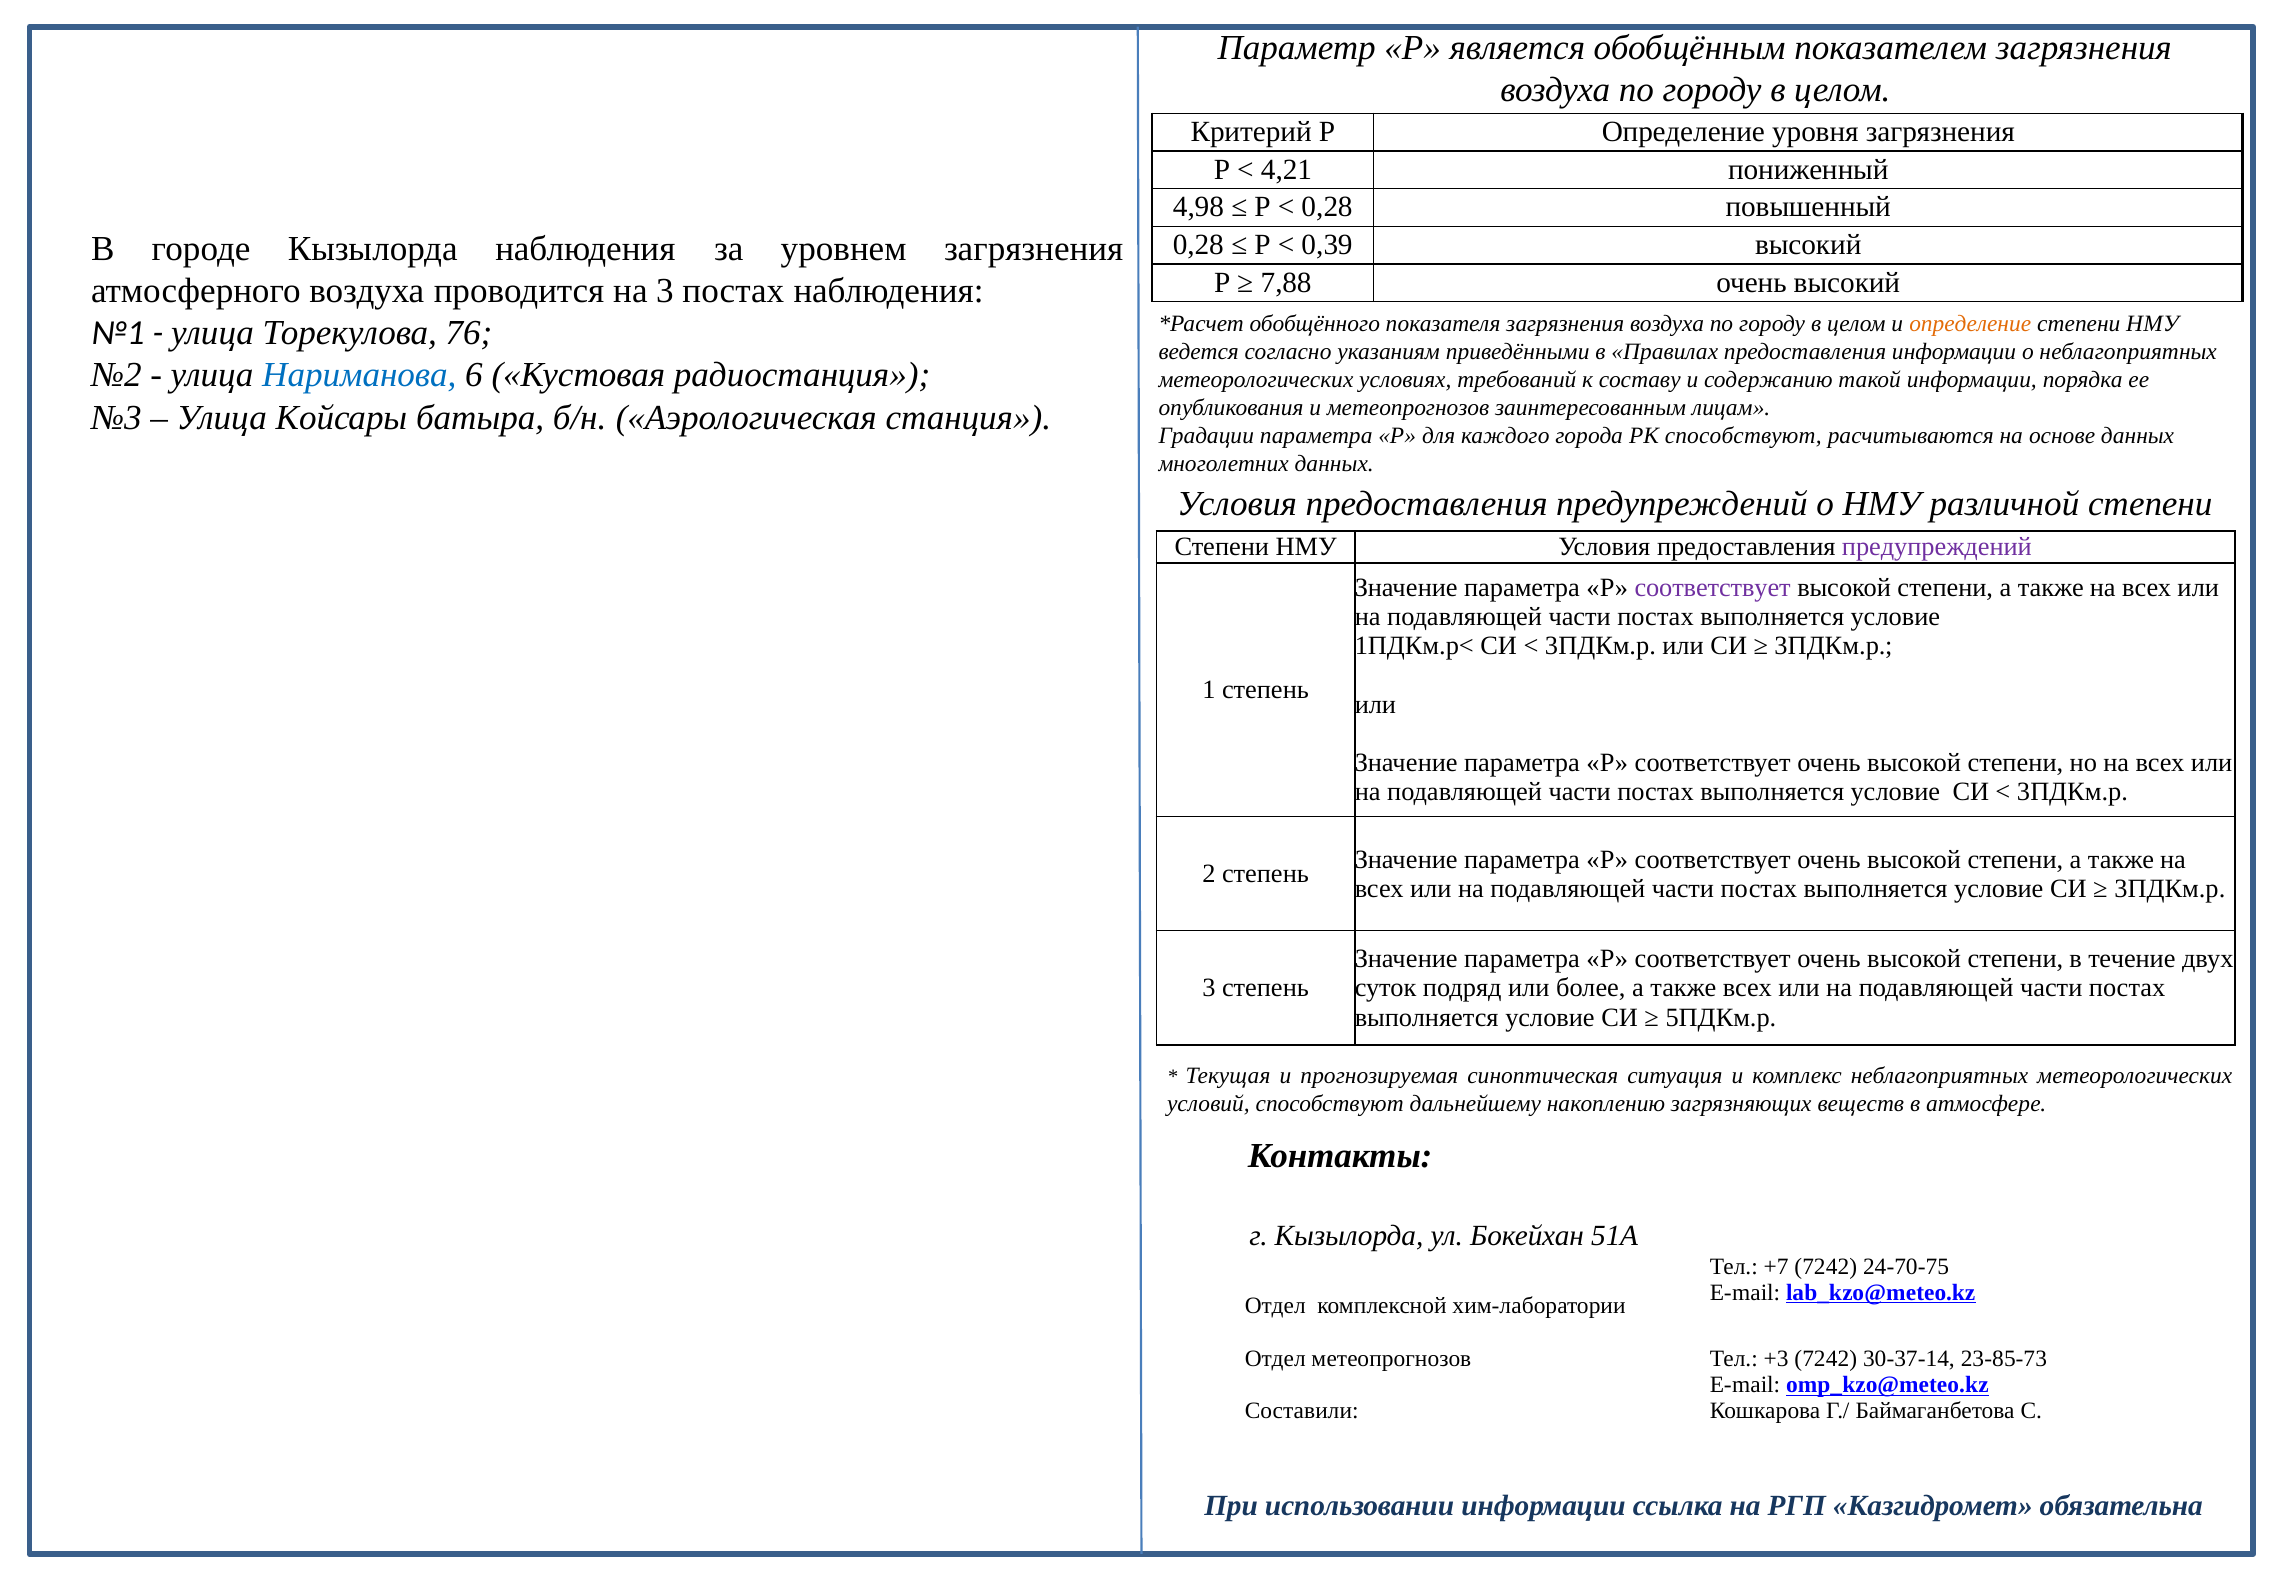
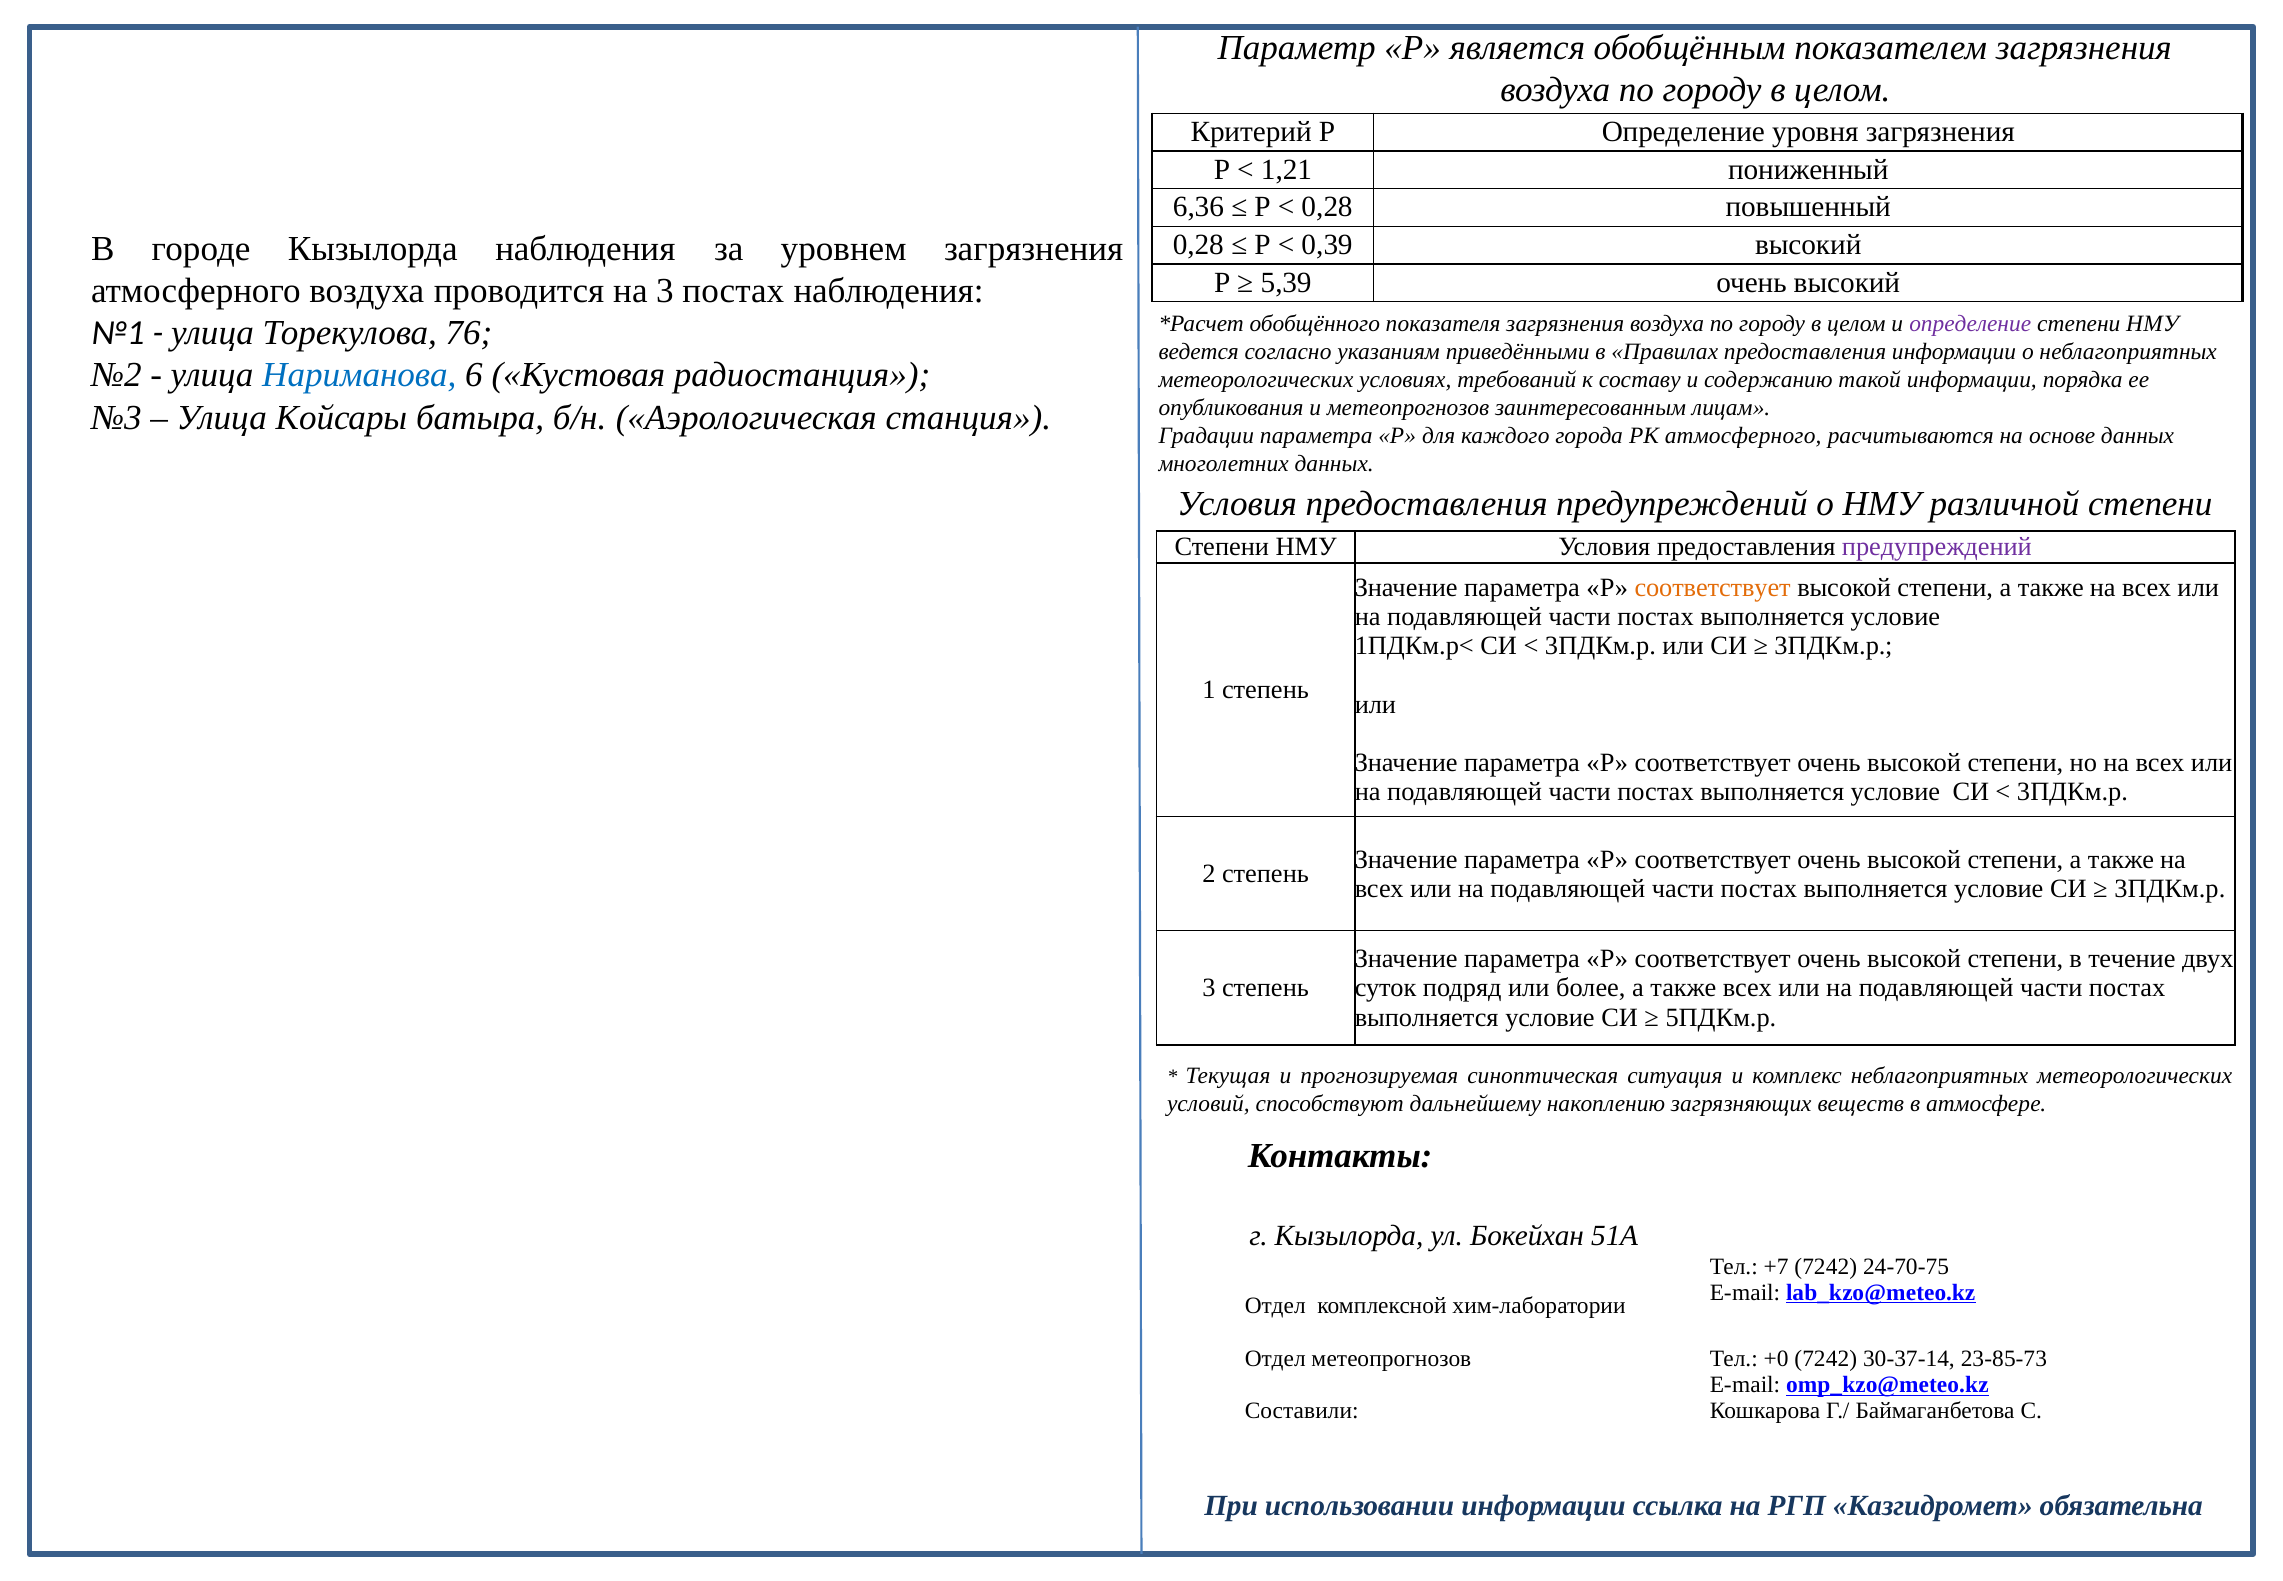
4,21: 4,21 -> 1,21
4,98: 4,98 -> 6,36
7,88: 7,88 -> 5,39
определение at (1970, 324) colour: orange -> purple
РК способствуют: способствуют -> атмосферного
соответствует at (1713, 588) colour: purple -> orange
+3: +3 -> +0
